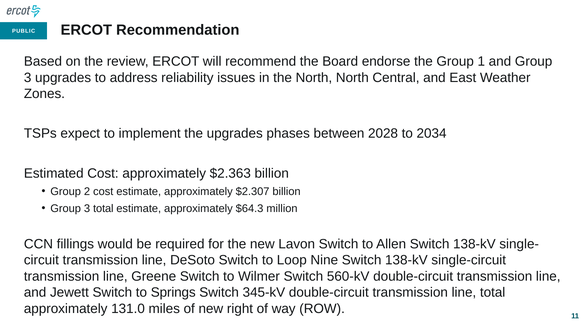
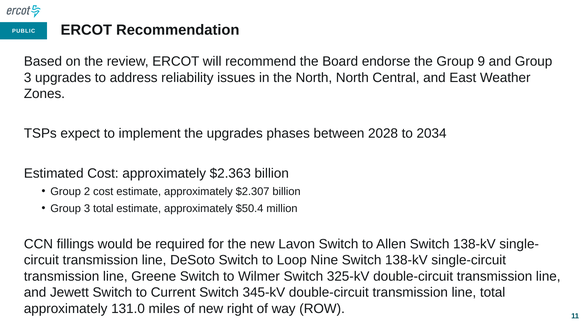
1: 1 -> 9
$64.3: $64.3 -> $50.4
560-kV: 560-kV -> 325-kV
Springs: Springs -> Current
